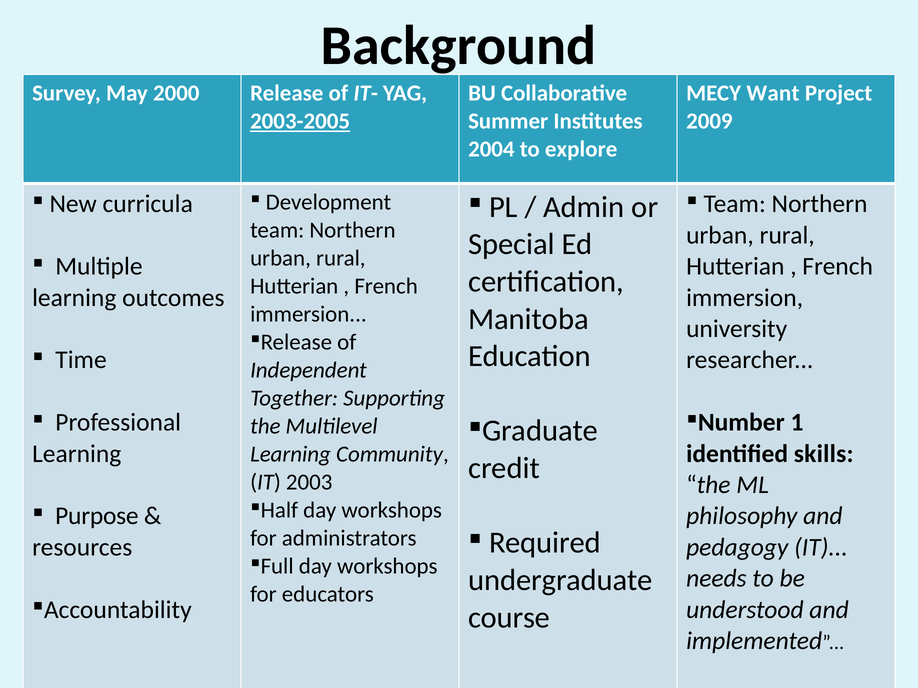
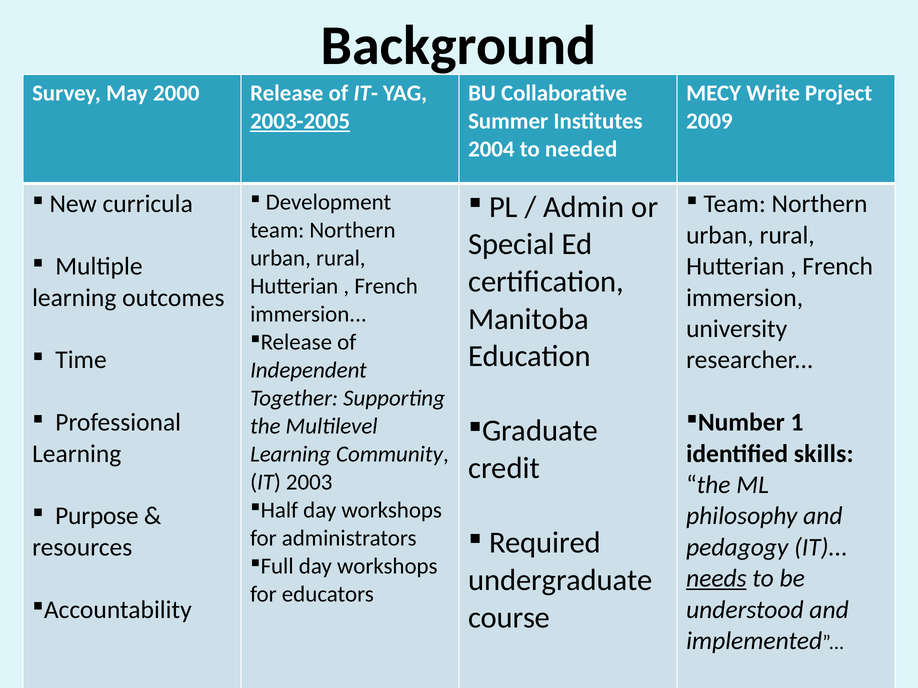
Want: Want -> Write
explore: explore -> needed
needs underline: none -> present
